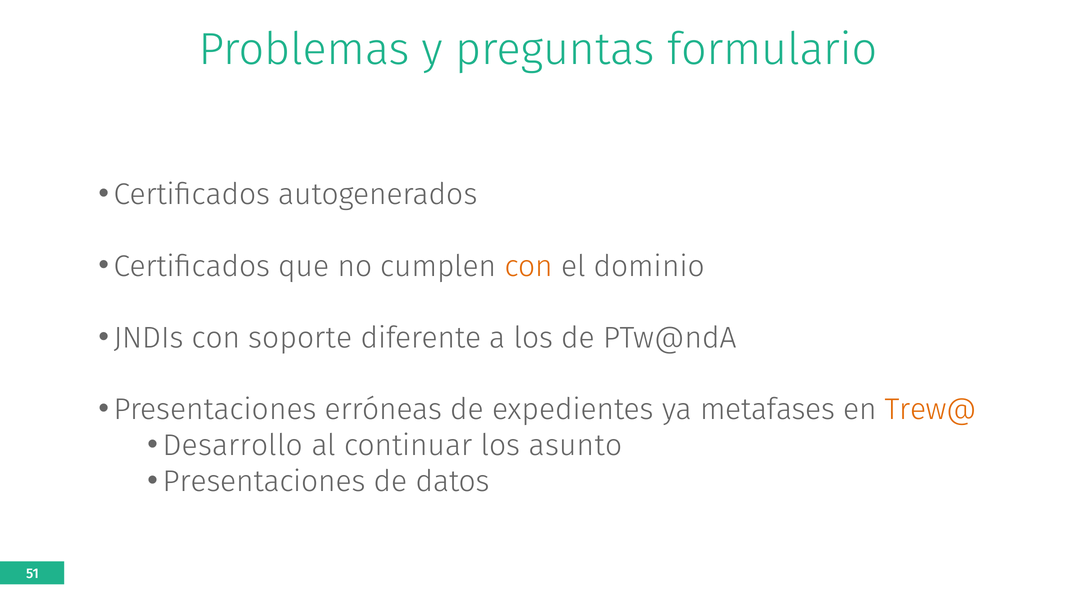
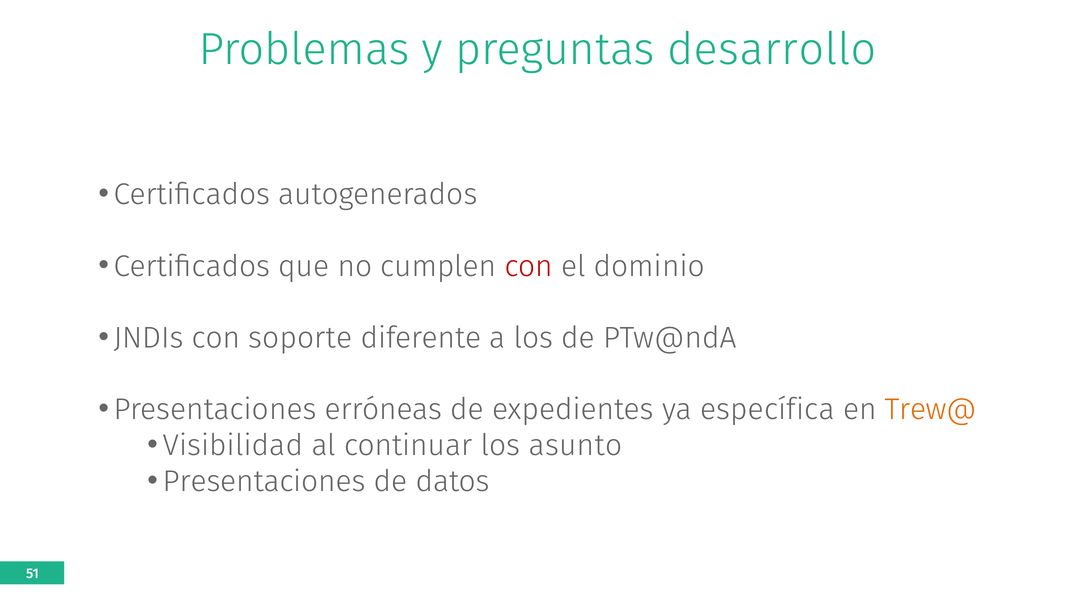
formulario: formulario -> desarrollo
con at (529, 266) colour: orange -> red
metafases: metafases -> específica
Desarrollo: Desarrollo -> Visibilidad
